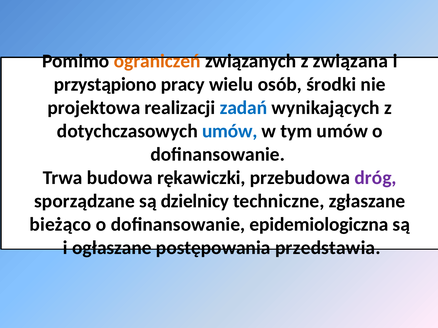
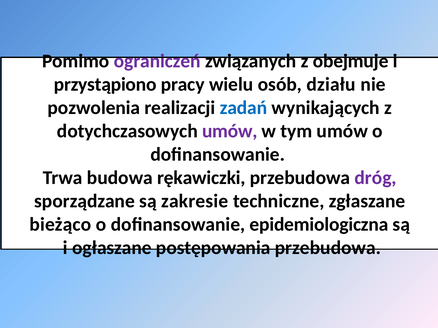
ograniczeń colour: orange -> purple
związana: związana -> obejmuje
środki: środki -> działu
projektowa: projektowa -> pozwolenia
umów at (230, 131) colour: blue -> purple
dzielnicy: dzielnicy -> zakresie
postępowania przedstawia: przedstawia -> przebudowa
